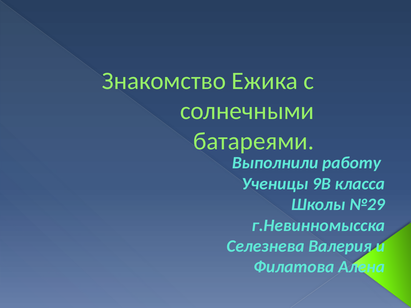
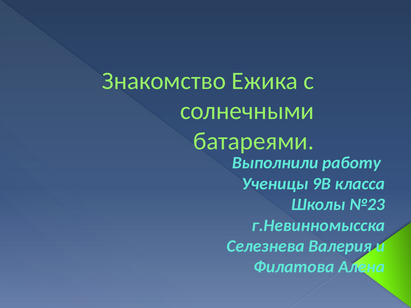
№29: №29 -> №23
